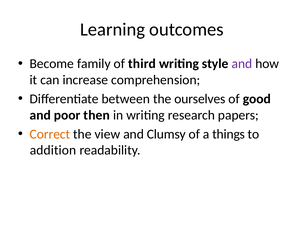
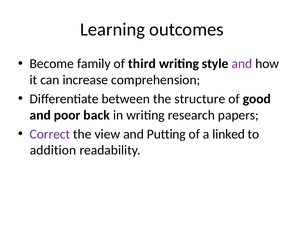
ourselves: ourselves -> structure
then: then -> back
Correct colour: orange -> purple
Clumsy: Clumsy -> Putting
things: things -> linked
